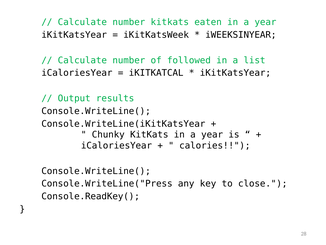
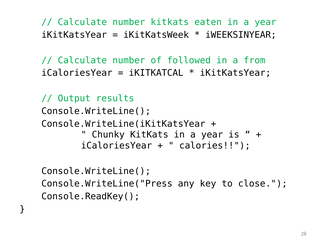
list: list -> from
